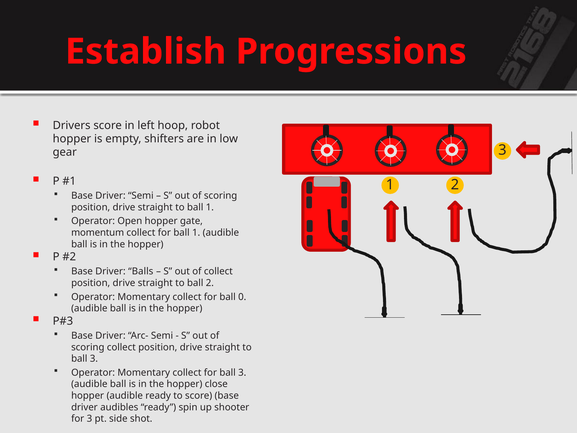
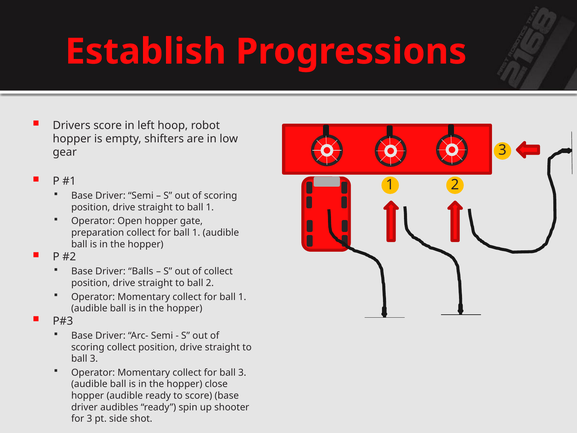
momentum: momentum -> preparation
0 at (242, 297): 0 -> 1
